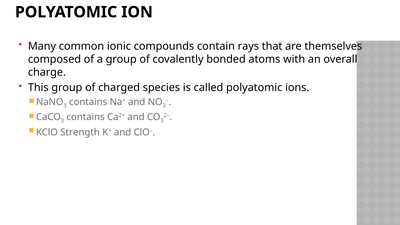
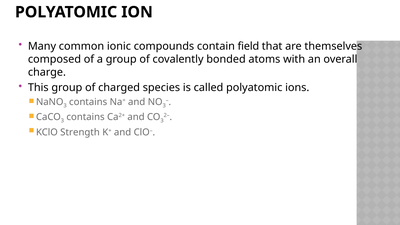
rays: rays -> field
